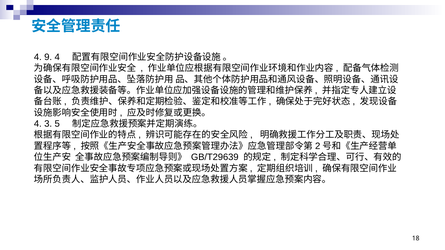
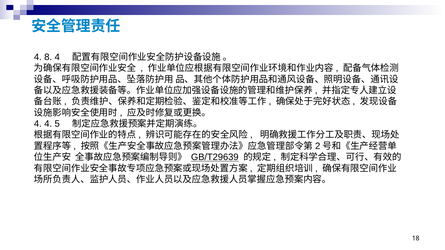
9: 9 -> 8
4 3: 3 -> 4
GB/T29639 underline: none -> present
